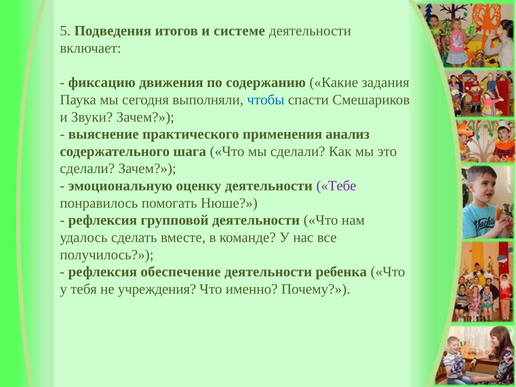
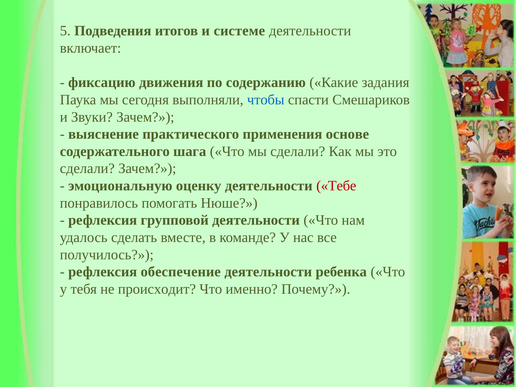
анализ: анализ -> основе
Тебе colour: purple -> red
учреждения: учреждения -> происходит
